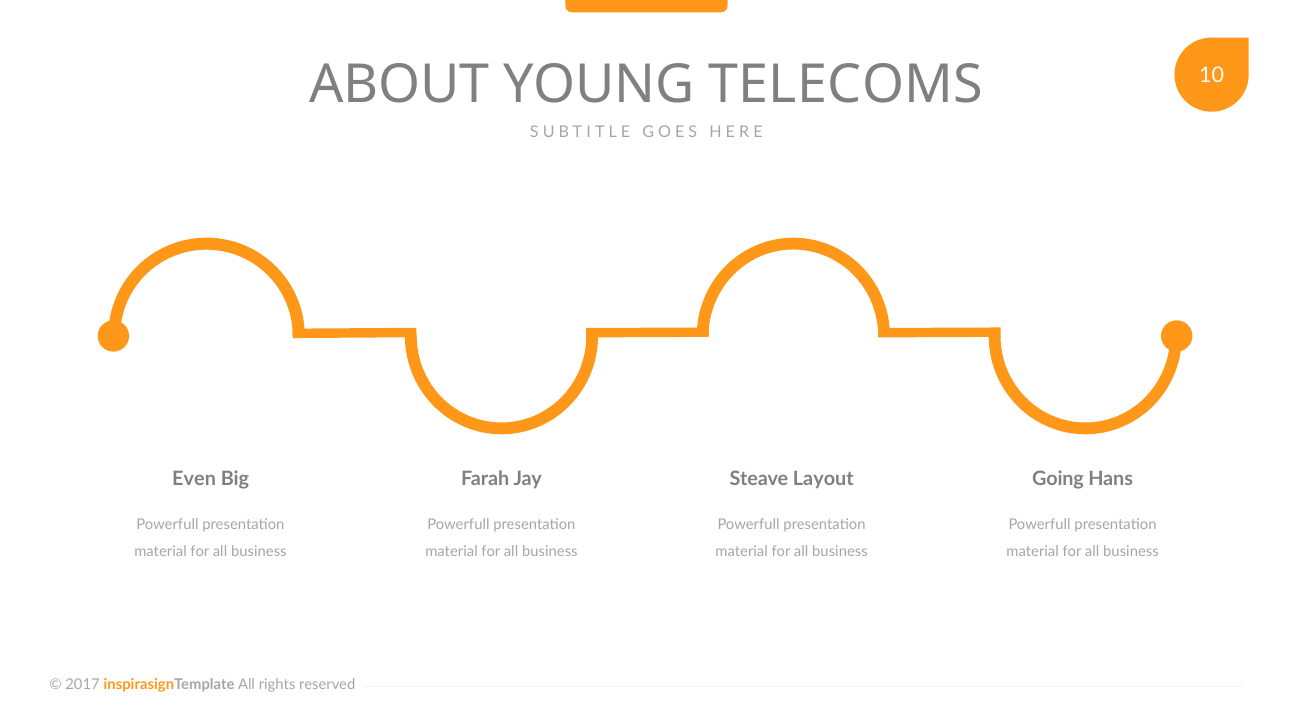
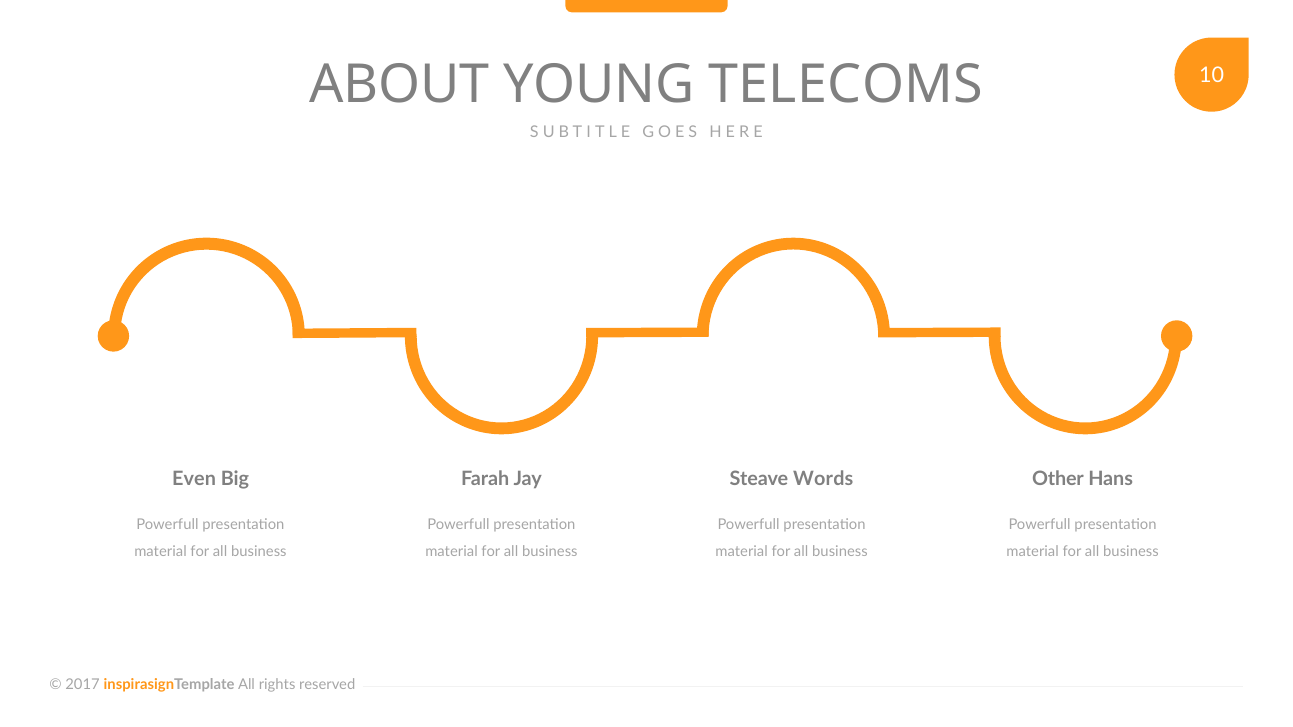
Layout: Layout -> Words
Going: Going -> Other
